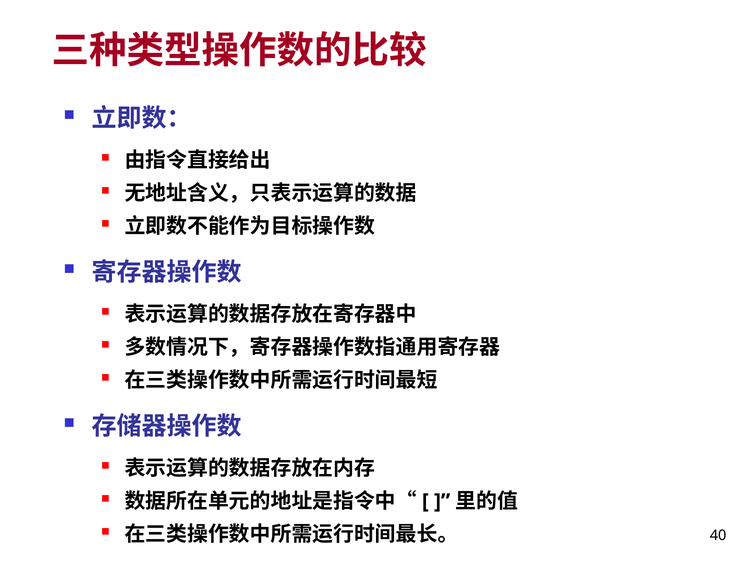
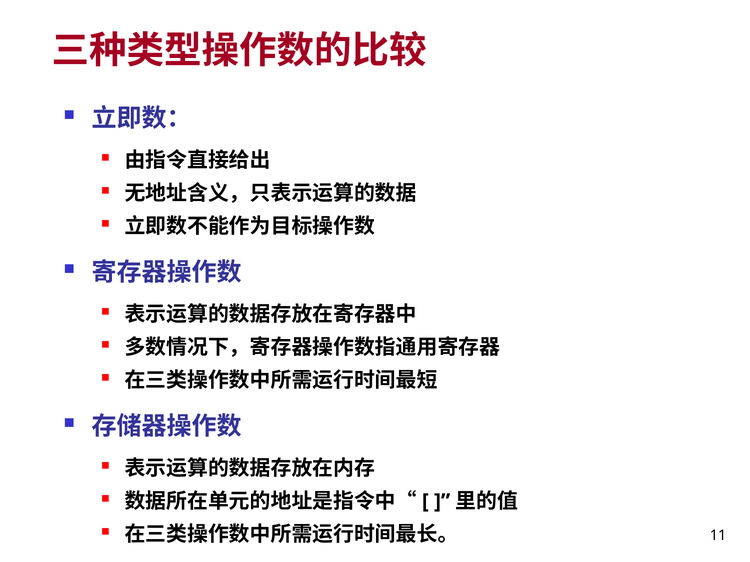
40: 40 -> 11
